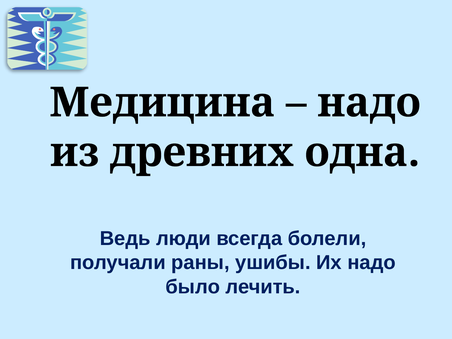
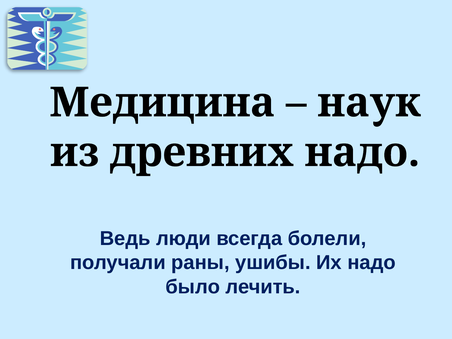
надо at (369, 103): надо -> наук
древних одна: одна -> надо
